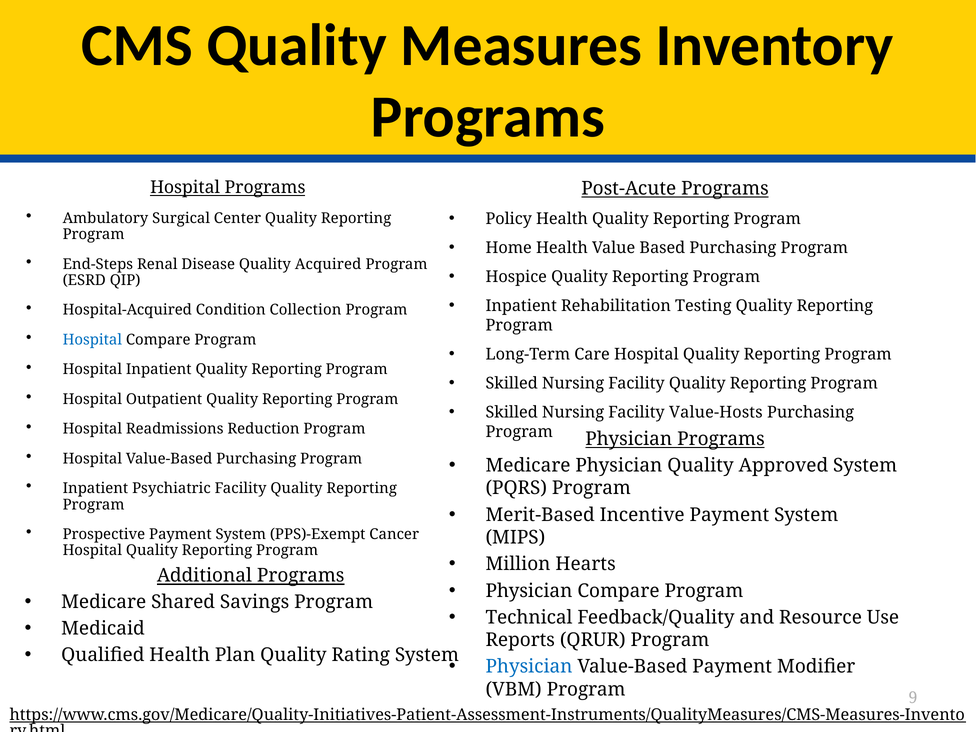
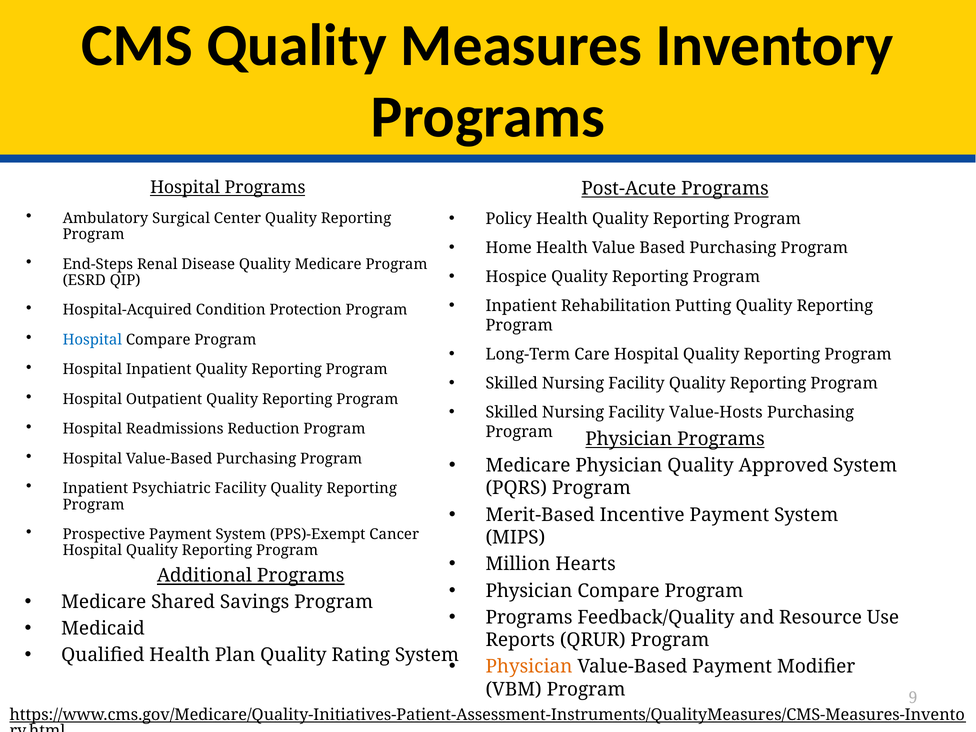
Quality Acquired: Acquired -> Medicare
Testing: Testing -> Putting
Collection: Collection -> Protection
Technical at (529, 617): Technical -> Programs
Physician at (529, 667) colour: blue -> orange
